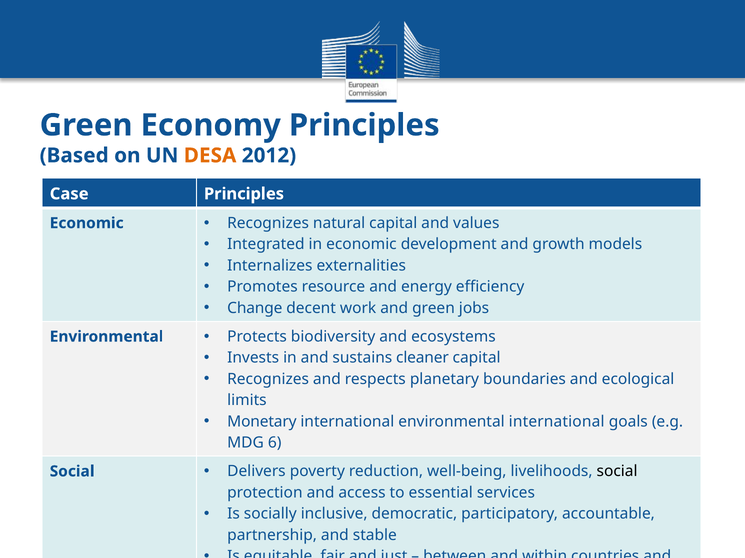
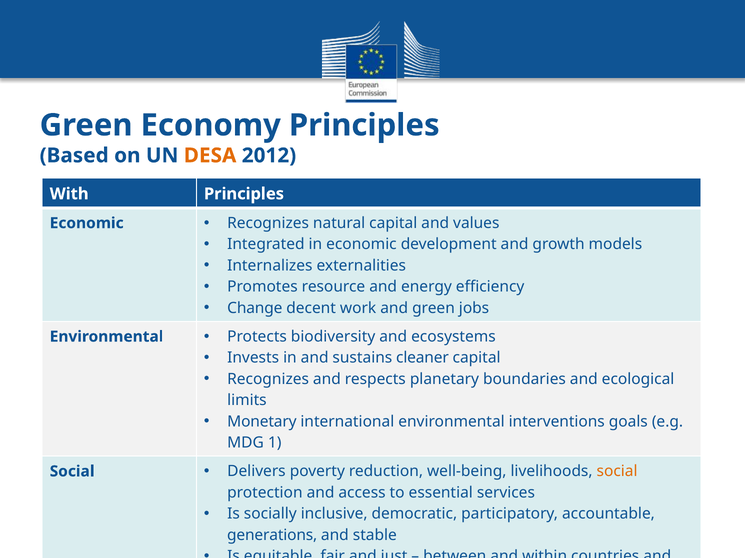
Case: Case -> With
environmental international: international -> interventions
6: 6 -> 1
social at (617, 472) colour: black -> orange
partnership at (272, 536): partnership -> generations
